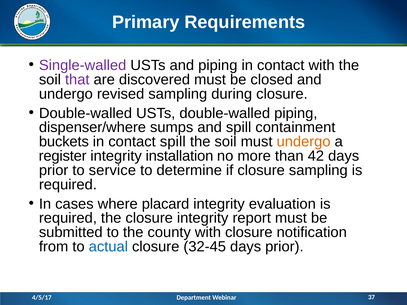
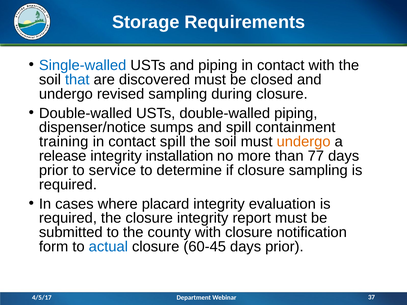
Primary: Primary -> Storage
Single-walled colour: purple -> blue
that colour: purple -> blue
dispenser/where: dispenser/where -> dispenser/notice
buckets: buckets -> training
register: register -> release
42: 42 -> 77
from: from -> form
32-45: 32-45 -> 60-45
